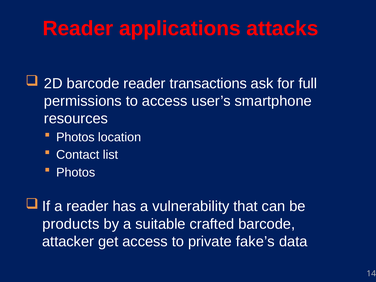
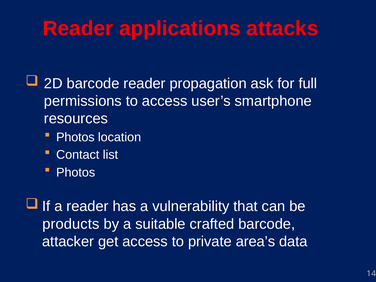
transactions: transactions -> propagation
fake’s: fake’s -> area’s
